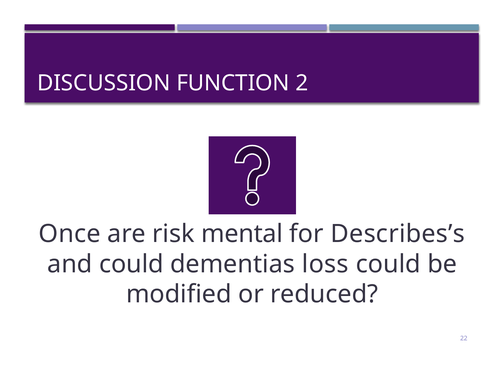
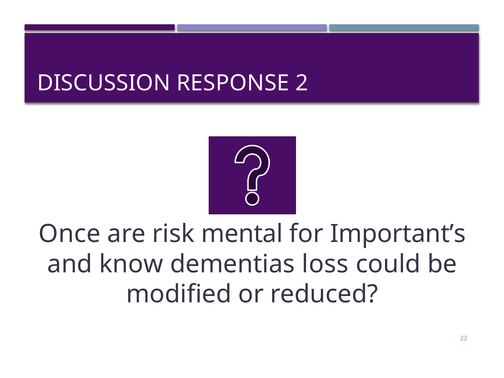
FUNCTION: FUNCTION -> RESPONSE
Describes’s: Describes’s -> Important’s
and could: could -> know
